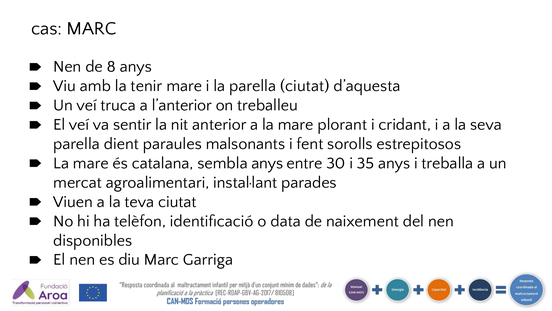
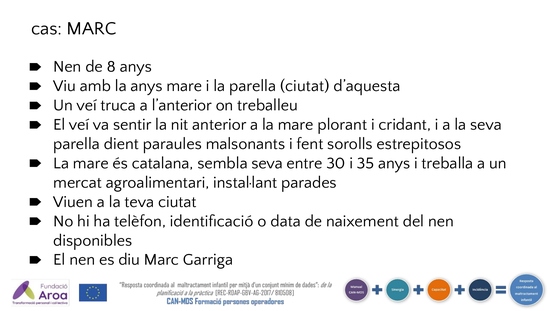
la tenir: tenir -> anys
sembla anys: anys -> seva
